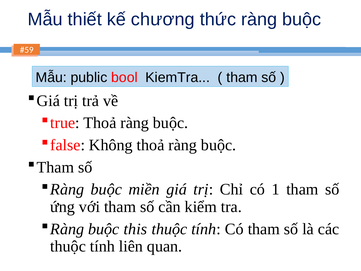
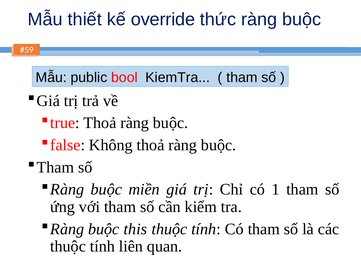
chương: chương -> override
